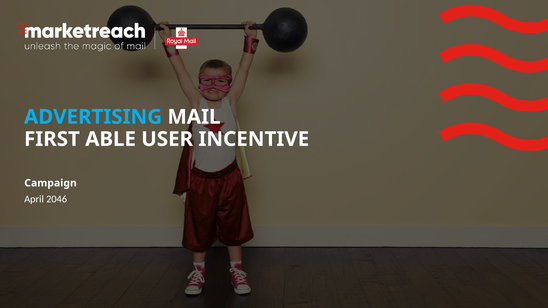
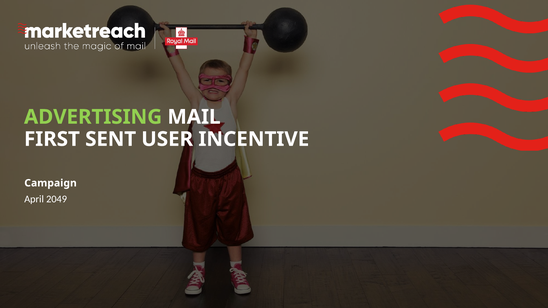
ADVERTISING colour: light blue -> light green
ABLE: ABLE -> SENT
2046: 2046 -> 2049
